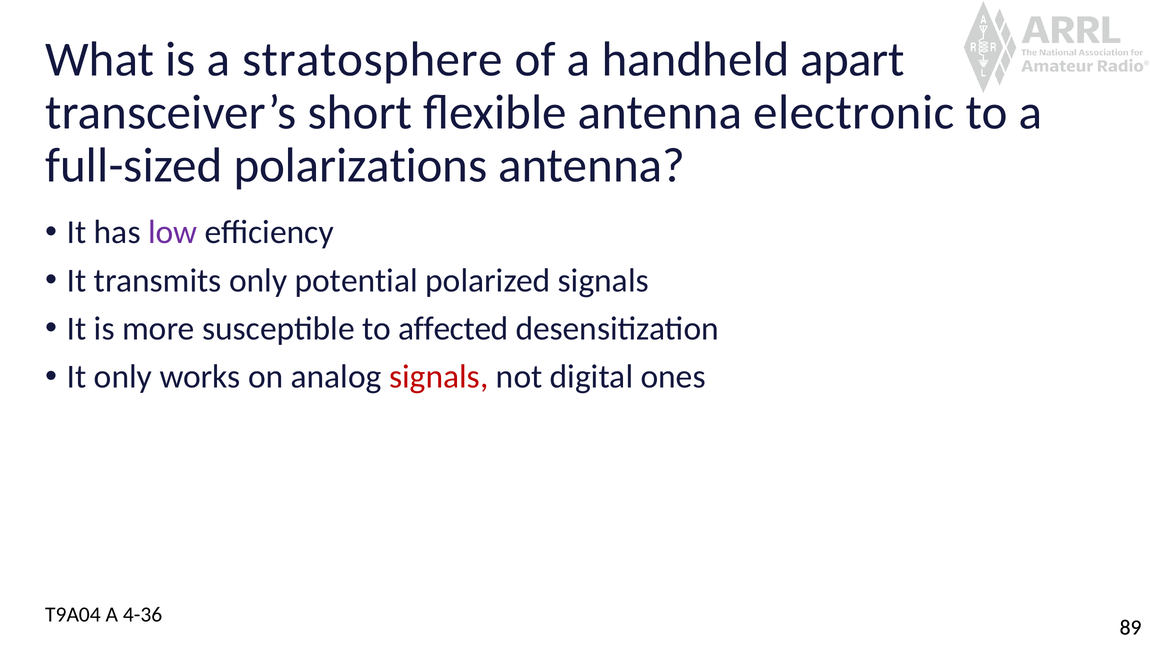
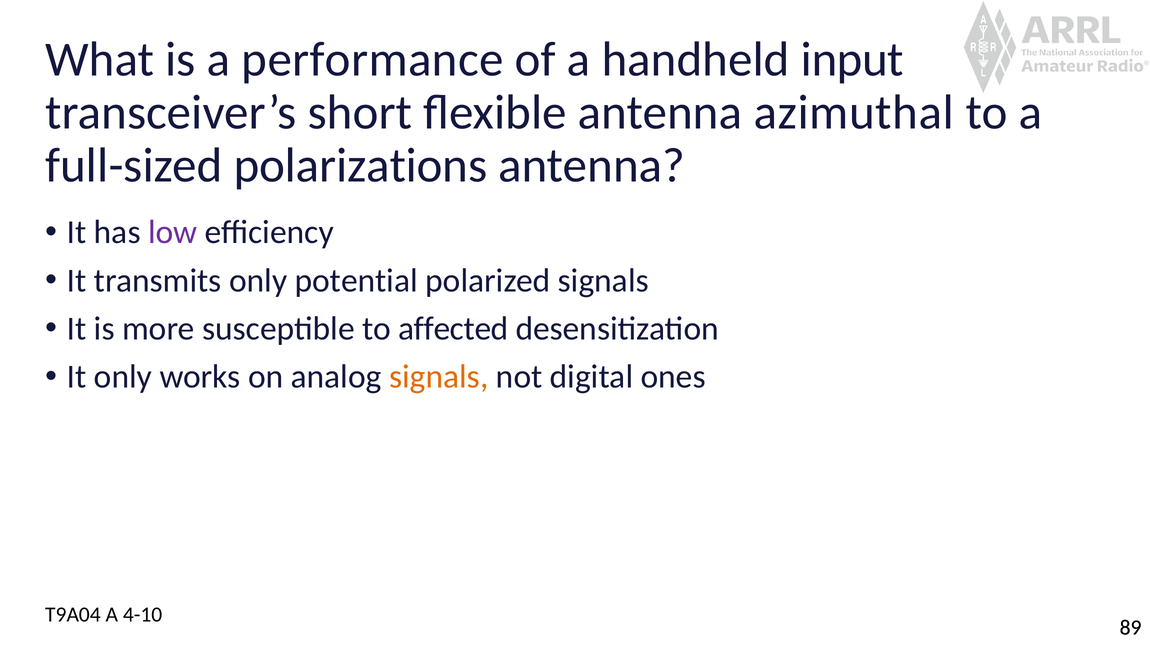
stratosphere: stratosphere -> performance
apart: apart -> input
electronic: electronic -> azimuthal
signals at (439, 377) colour: red -> orange
4-36: 4-36 -> 4-10
